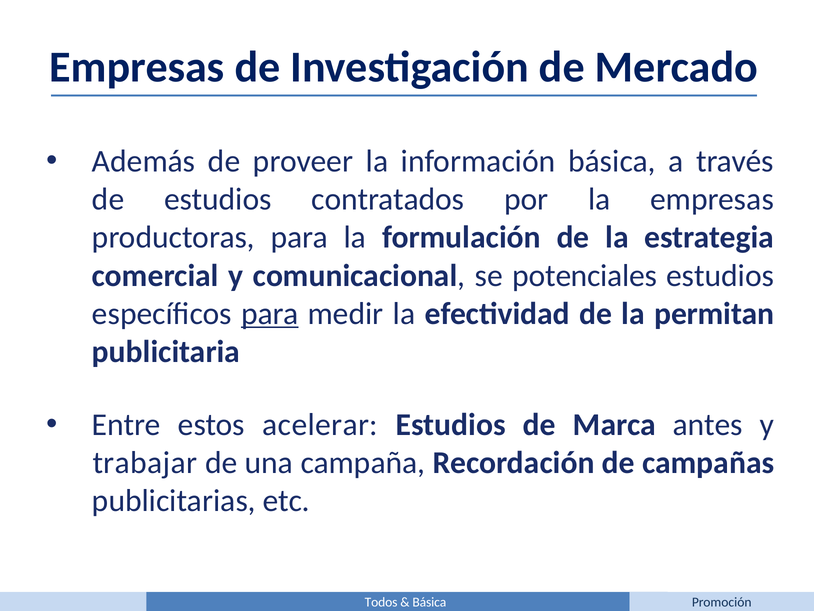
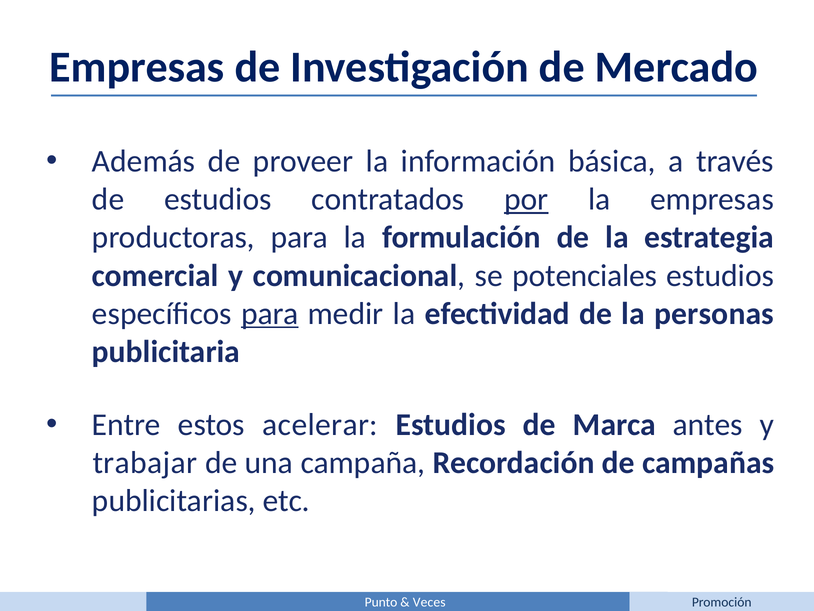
por underline: none -> present
permitan: permitan -> personas
Todos: Todos -> Punto
Básica at (429, 602): Básica -> Veces
